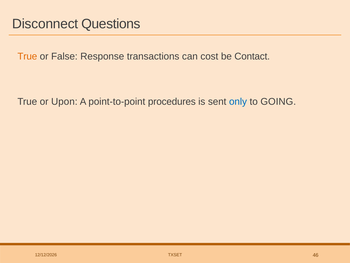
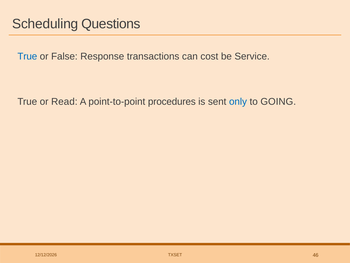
Disconnect: Disconnect -> Scheduling
True at (27, 56) colour: orange -> blue
Contact: Contact -> Service
Upon: Upon -> Read
